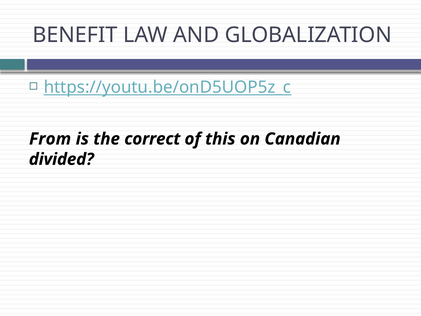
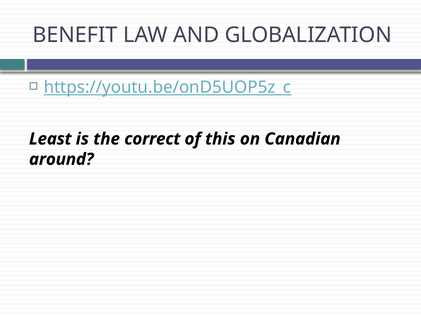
From: From -> Least
divided: divided -> around
